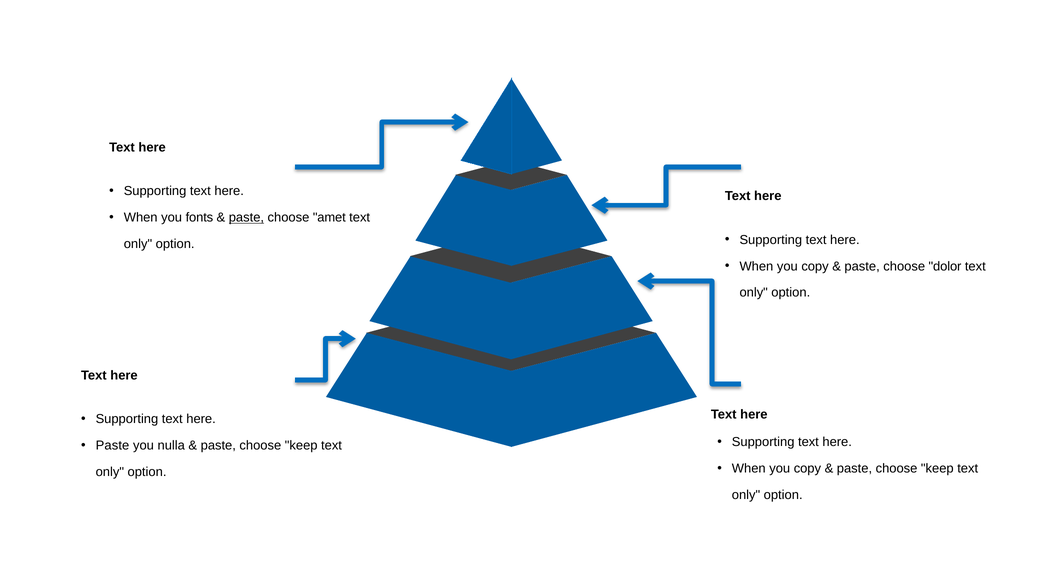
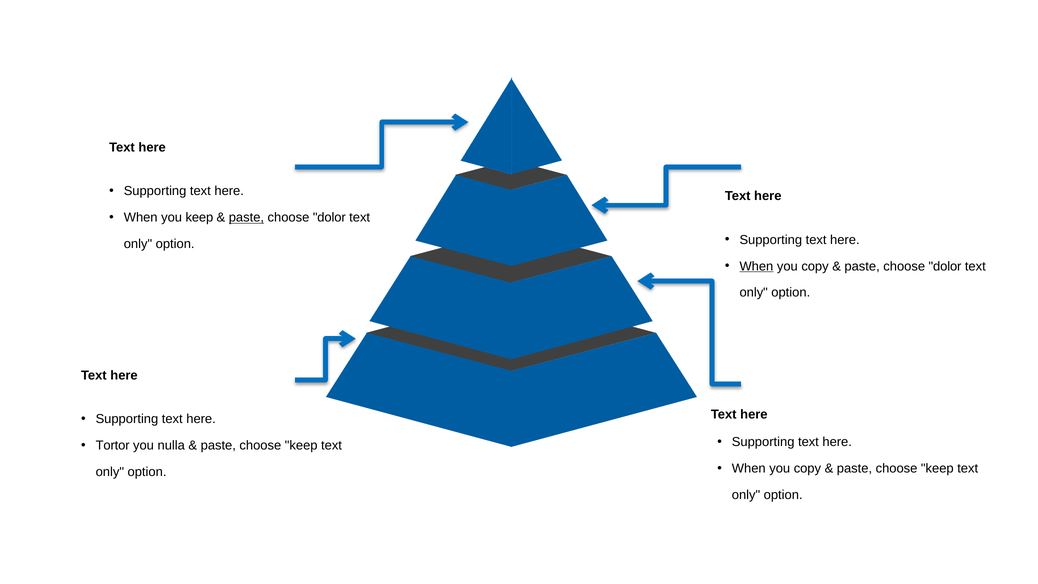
you fonts: fonts -> keep
amet at (329, 217): amet -> dolor
When at (756, 266) underline: none -> present
Paste at (113, 445): Paste -> Tortor
